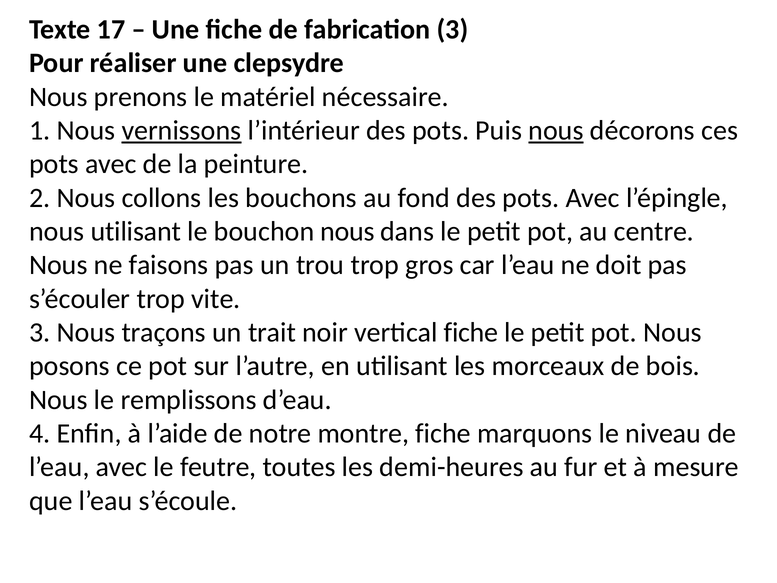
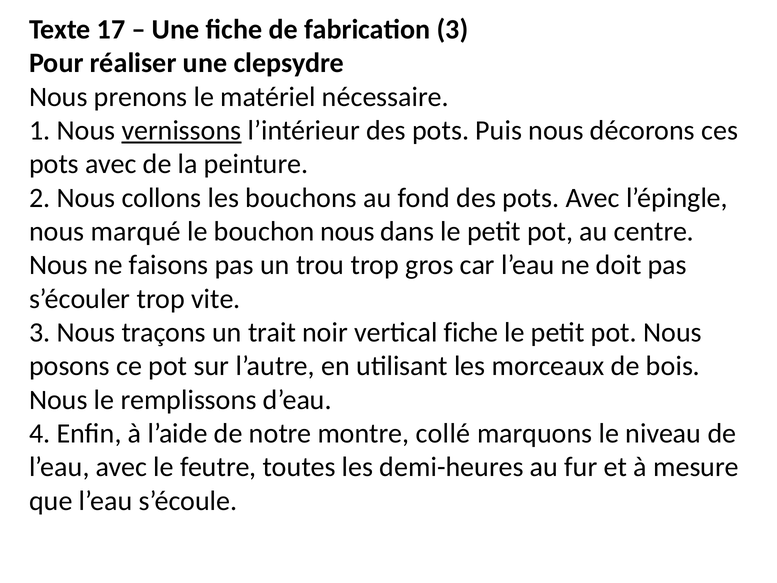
nous at (556, 130) underline: present -> none
nous utilisant: utilisant -> marqué
montre fiche: fiche -> collé
